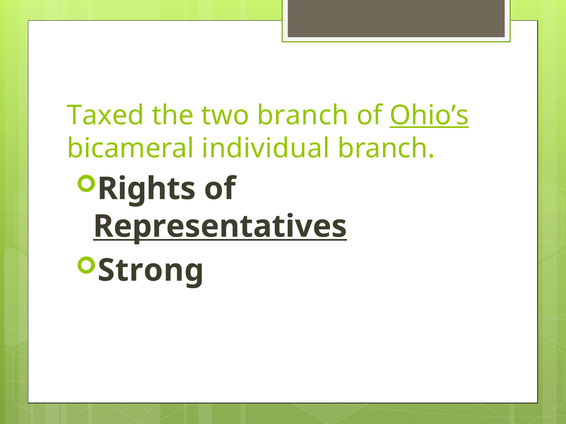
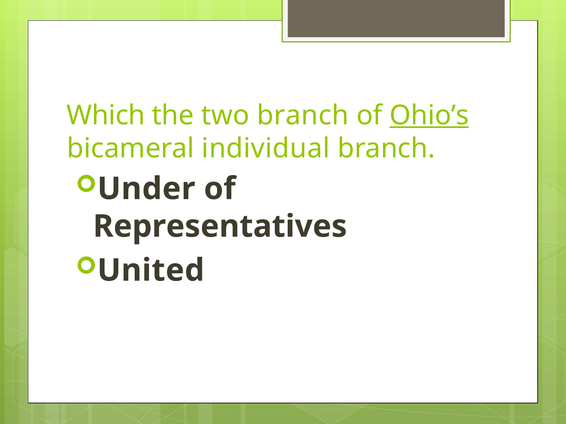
Taxed: Taxed -> Which
Rights: Rights -> Under
Representatives underline: present -> none
Strong: Strong -> United
